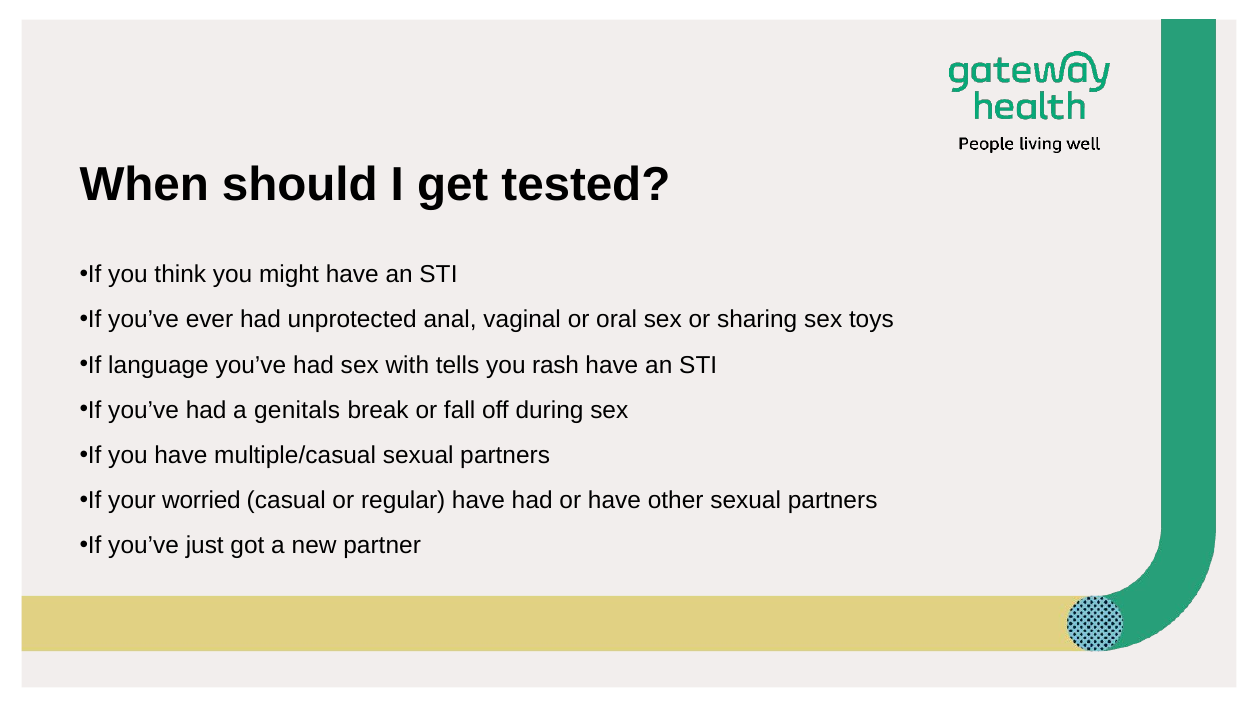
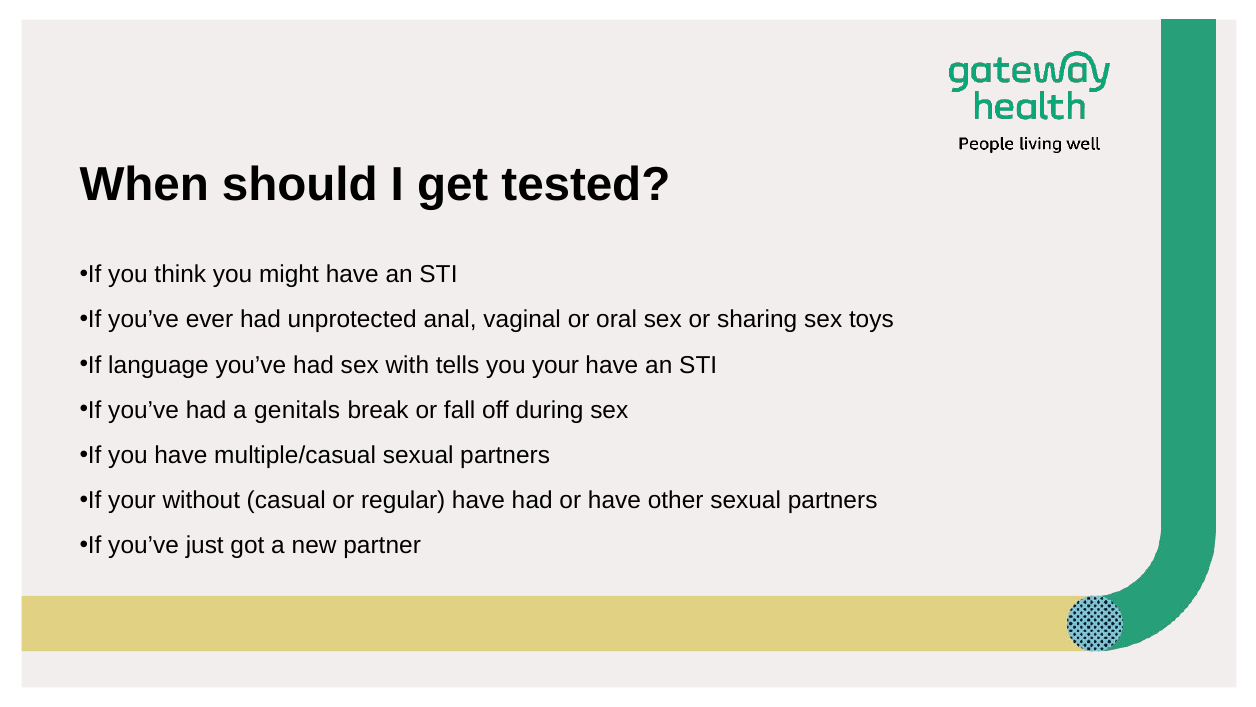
you rash: rash -> your
worried: worried -> without
